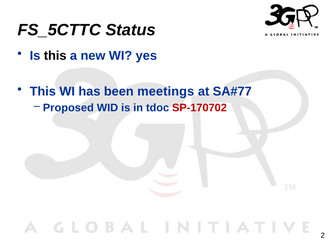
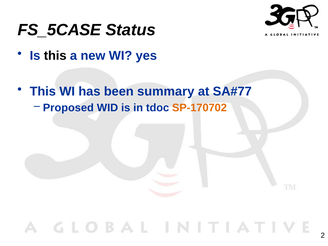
FS_5CTTC: FS_5CTTC -> FS_5CASE
meetings: meetings -> summary
SP-170702 colour: red -> orange
